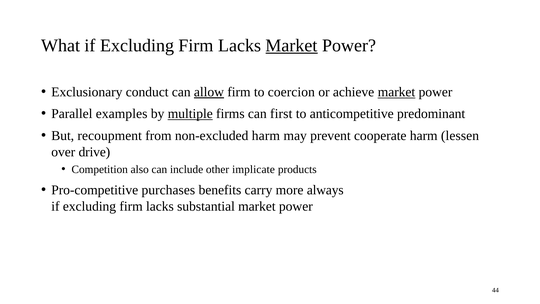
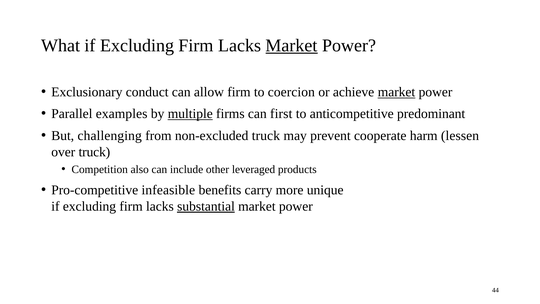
allow underline: present -> none
recoupment: recoupment -> challenging
non-excluded harm: harm -> truck
over drive: drive -> truck
implicate: implicate -> leveraged
purchases: purchases -> infeasible
always: always -> unique
substantial underline: none -> present
